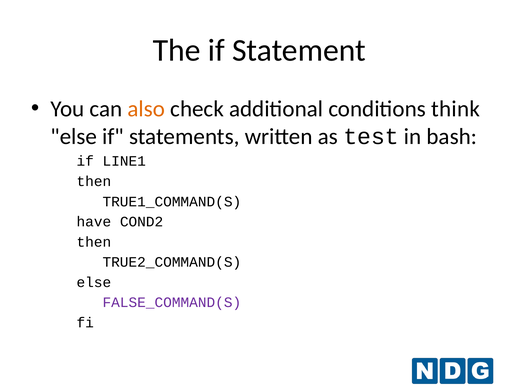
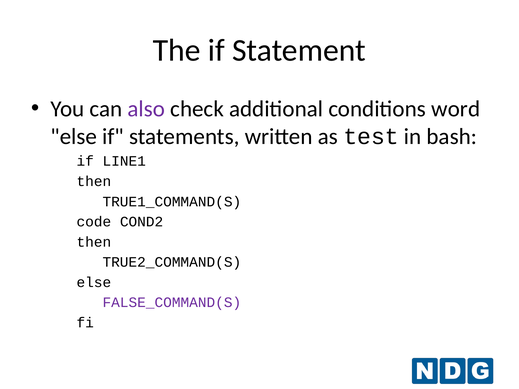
also colour: orange -> purple
think: think -> word
have: have -> code
